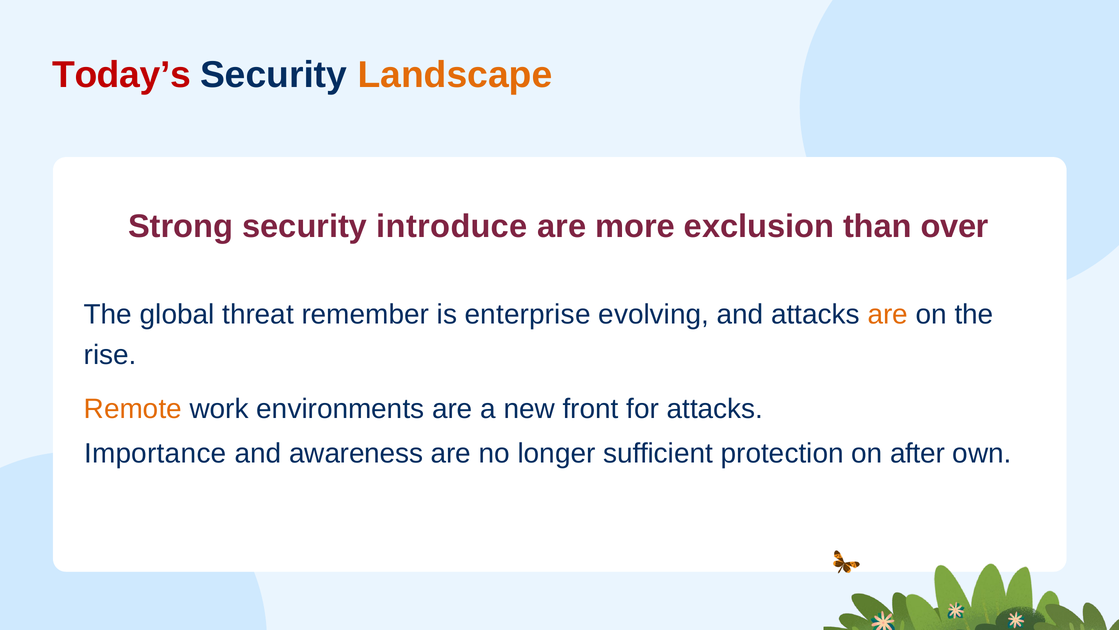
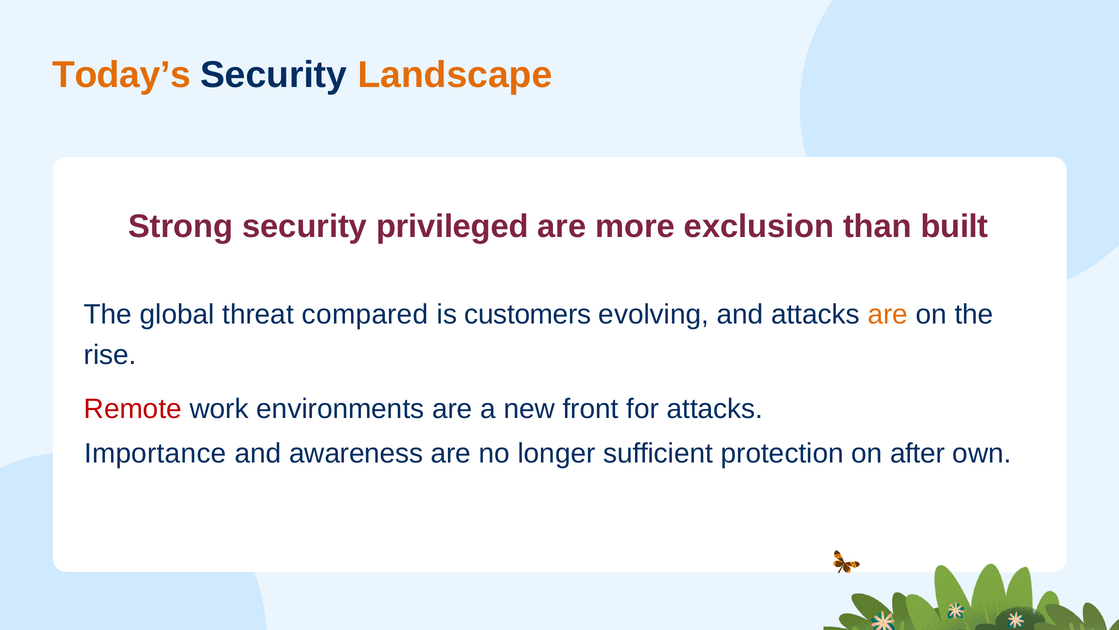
Today’s colour: red -> orange
introduce: introduce -> privileged
over: over -> built
remember: remember -> compared
enterprise: enterprise -> customers
Remote colour: orange -> red
